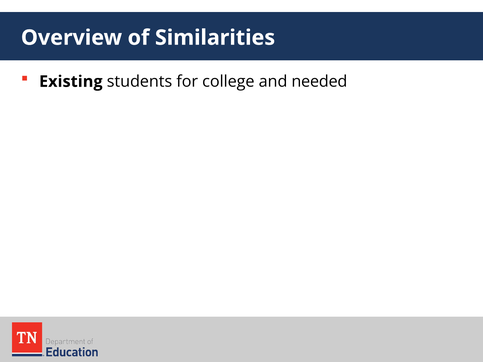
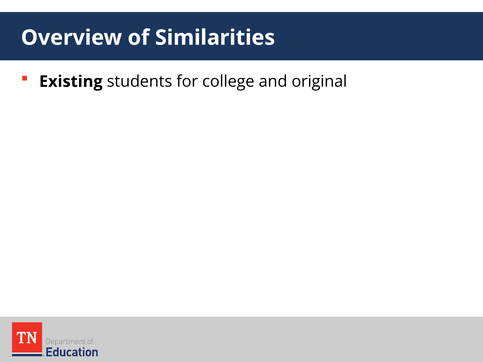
needed: needed -> original
